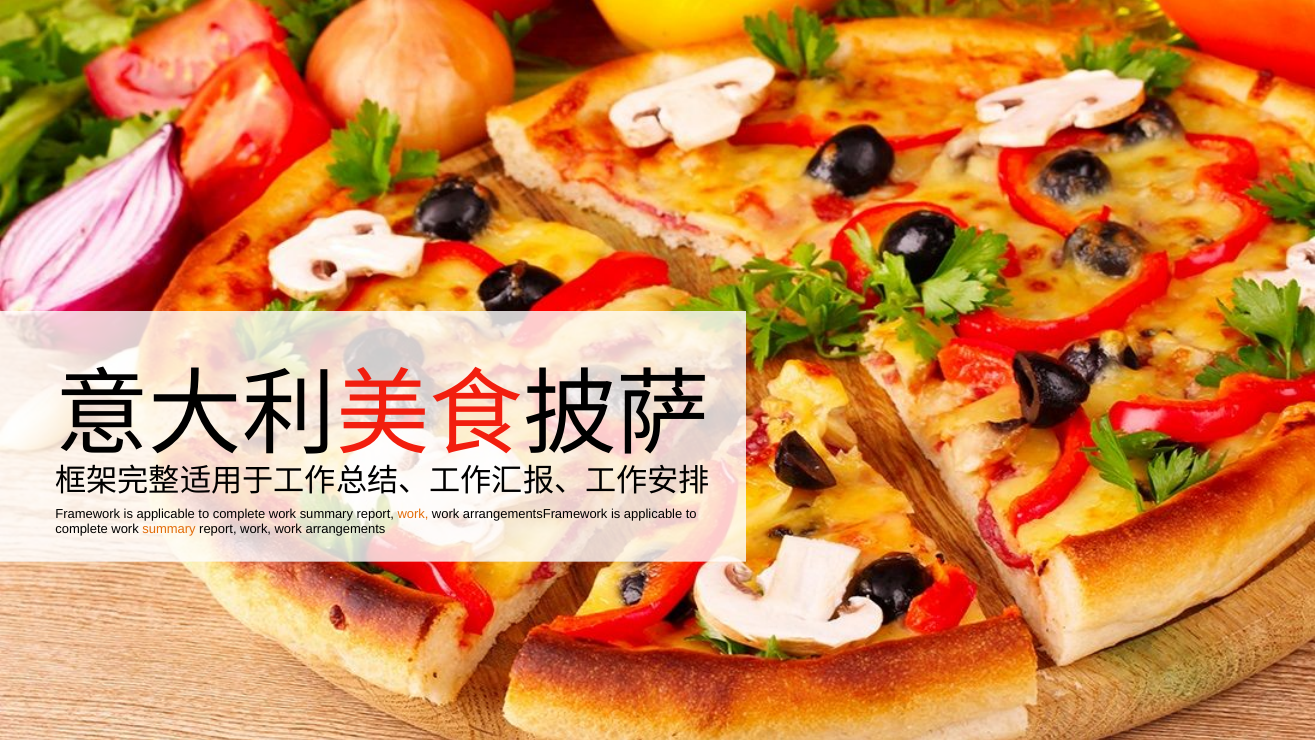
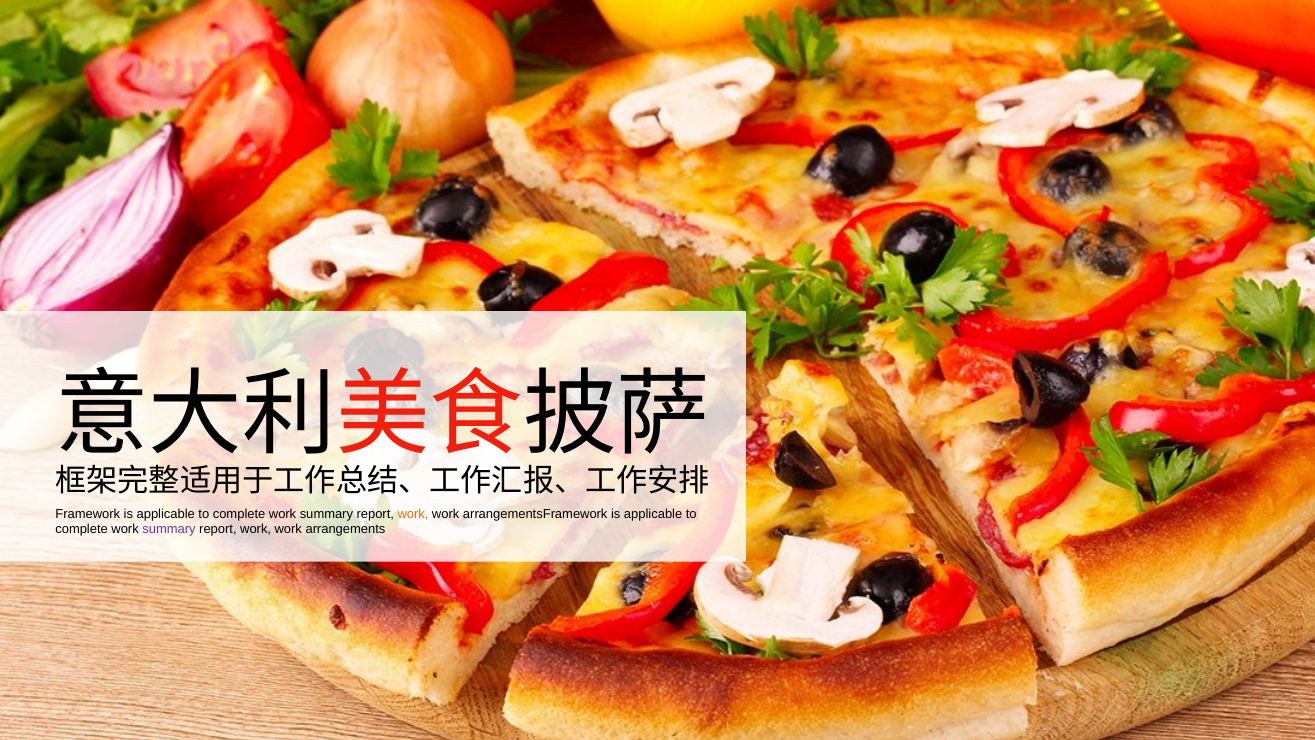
summary at (169, 529) colour: orange -> purple
